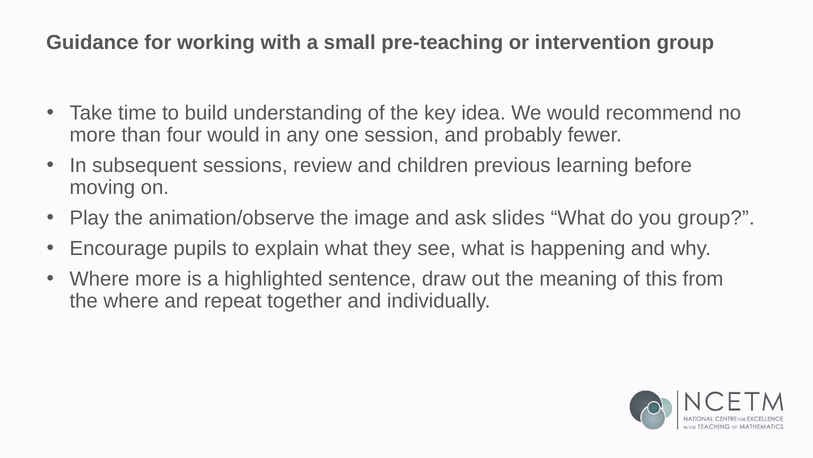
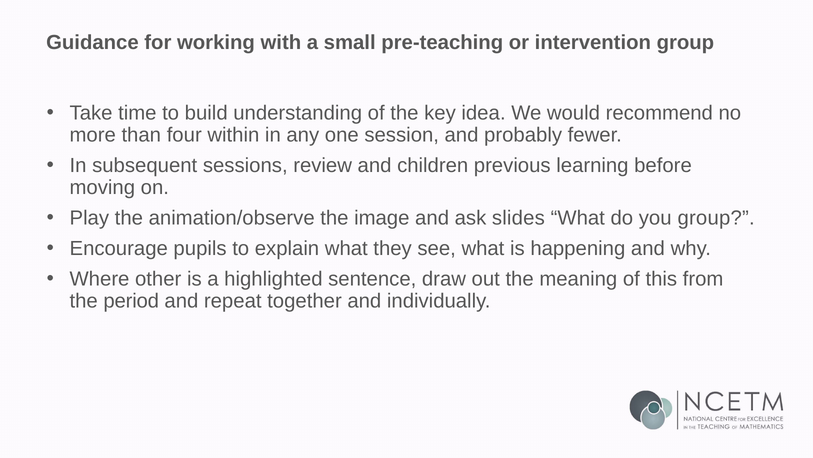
four would: would -> within
Where more: more -> other
the where: where -> period
